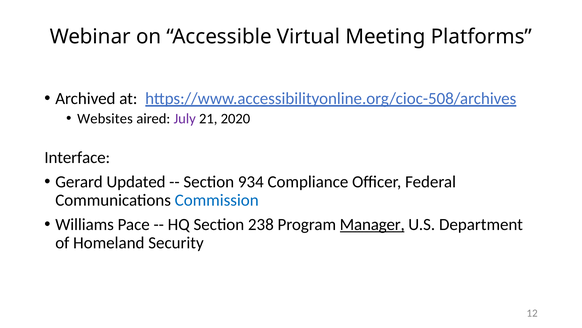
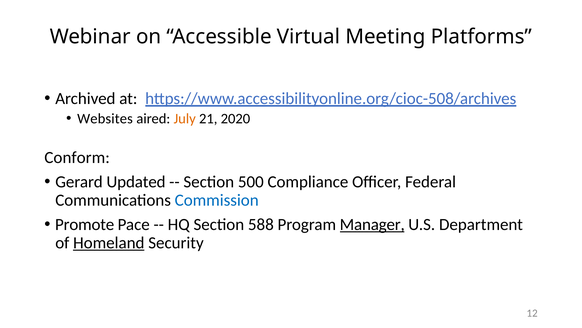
July colour: purple -> orange
Interface: Interface -> Conform
934: 934 -> 500
Williams: Williams -> Promote
238: 238 -> 588
Homeland underline: none -> present
